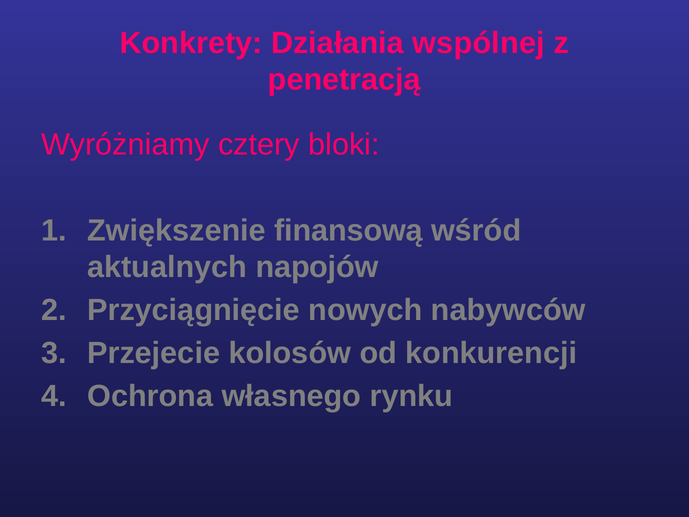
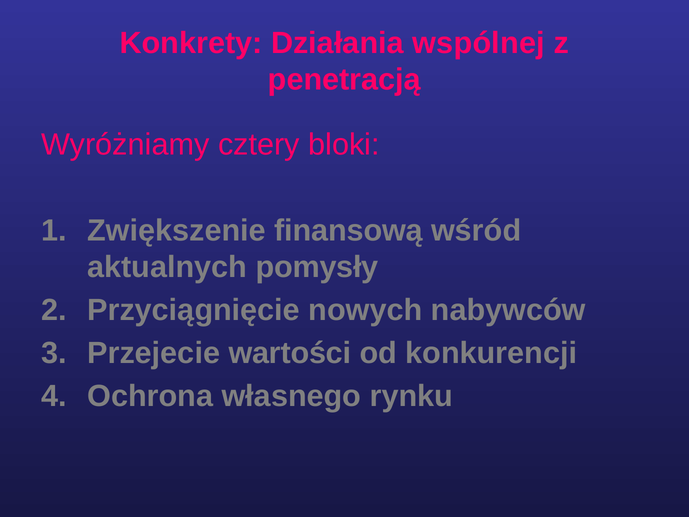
napojów: napojów -> pomysły
kolosów: kolosów -> wartości
